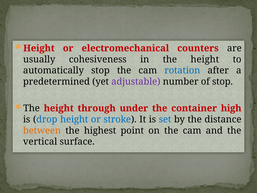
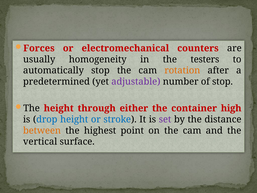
Height at (39, 48): Height -> Forces
cohesiveness: cohesiveness -> homogeneity
in the height: height -> testers
rotation colour: blue -> orange
under: under -> either
set colour: blue -> purple
